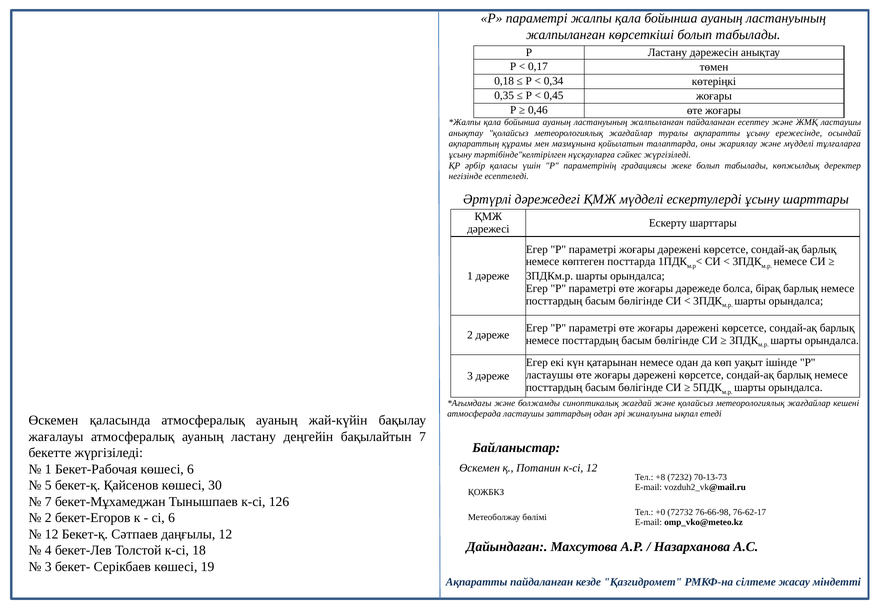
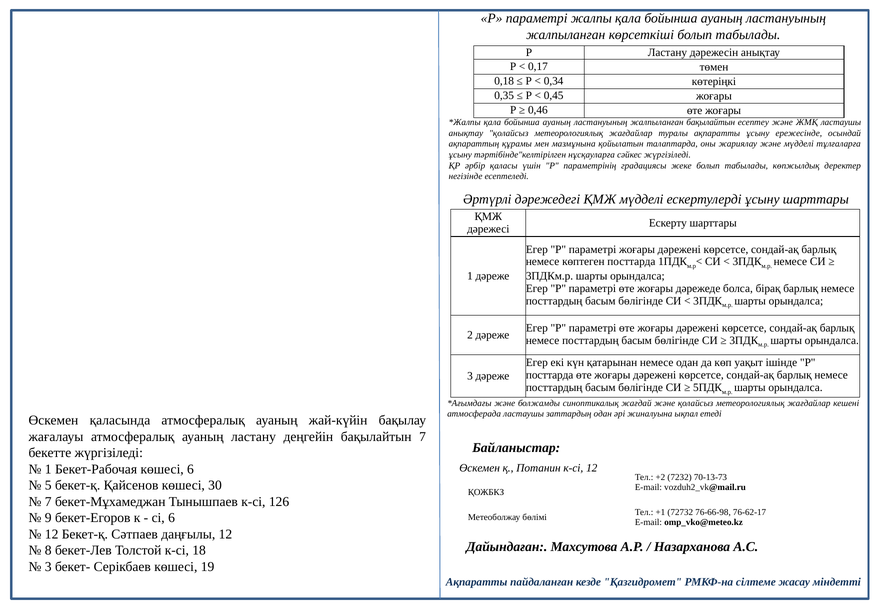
жалпыланған пайдаланған: пайдаланған -> бақылайтын
ластаушы at (550, 375): ластаушы -> посттарда
+8: +8 -> +2
+0: +0 -> +1
2 at (48, 518): 2 -> 9
4: 4 -> 8
